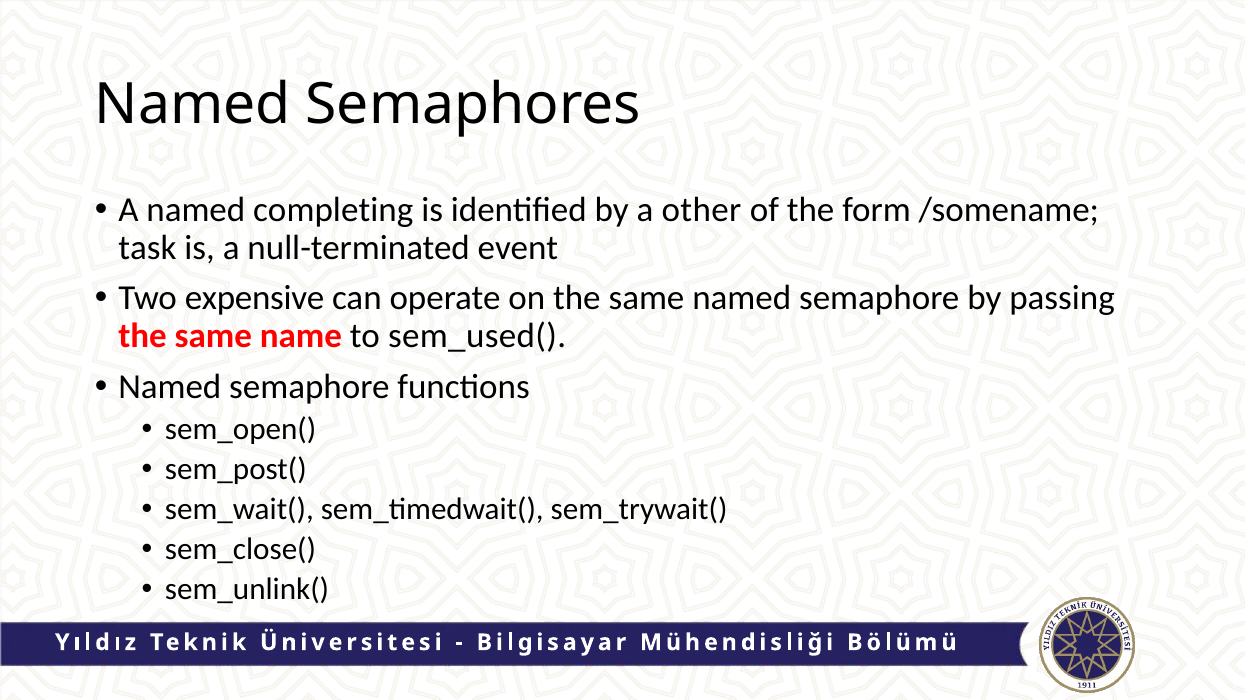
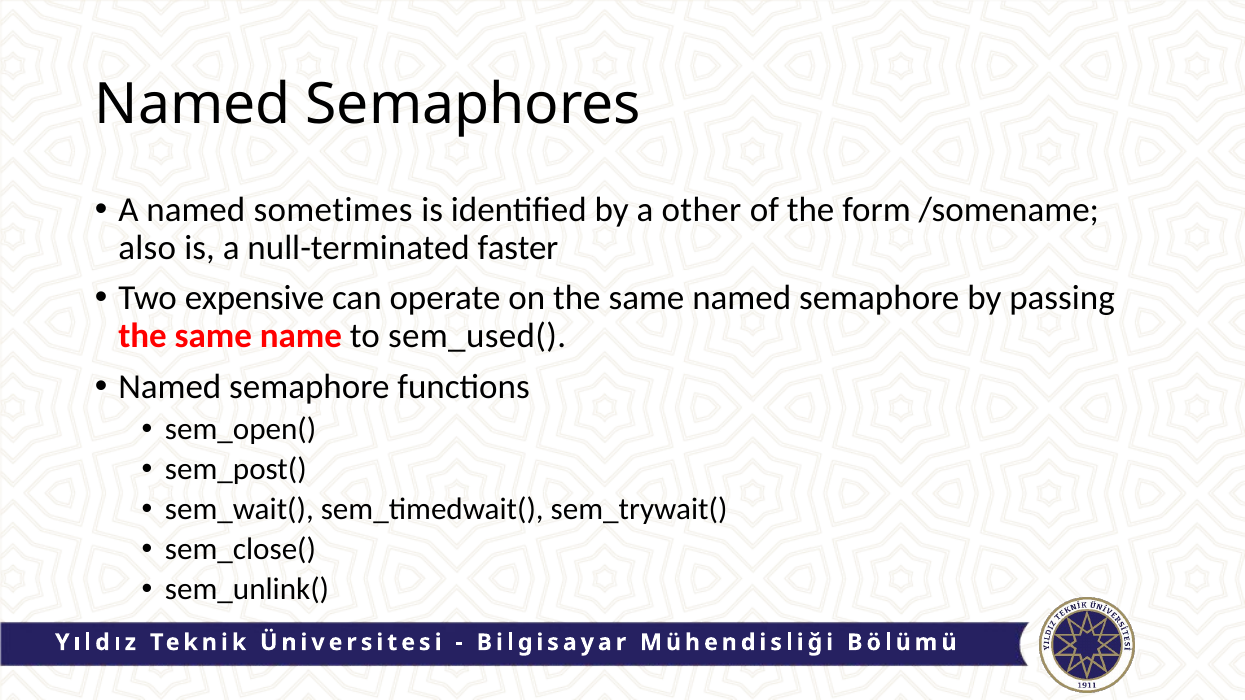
completing: completing -> sometimes
task: task -> also
event: event -> faster
